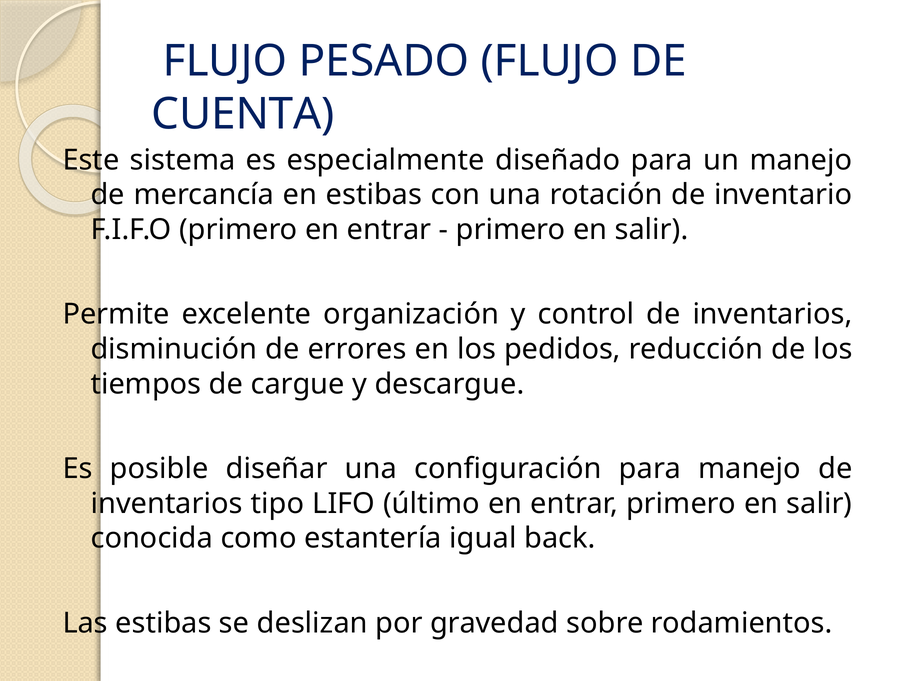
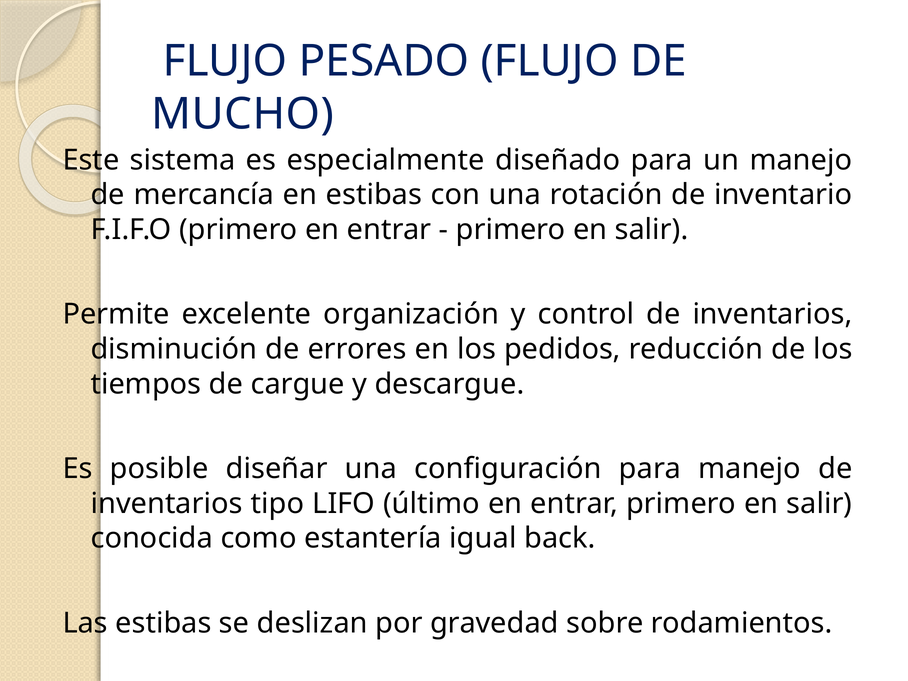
CUENTA: CUENTA -> MUCHO
